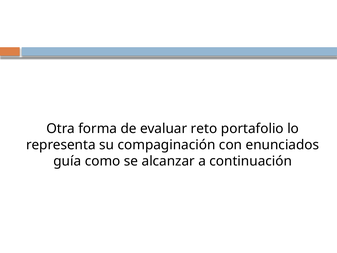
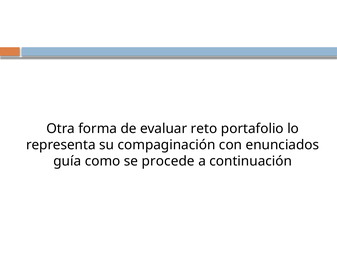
alcanzar: alcanzar -> procede
